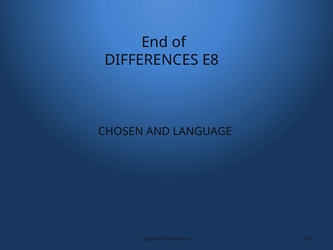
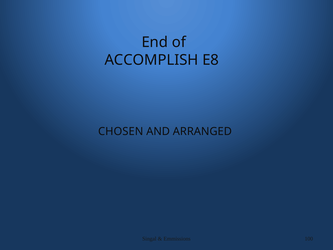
DIFFERENCES: DIFFERENCES -> ACCOMPLISH
LANGUAGE: LANGUAGE -> ARRANGED
